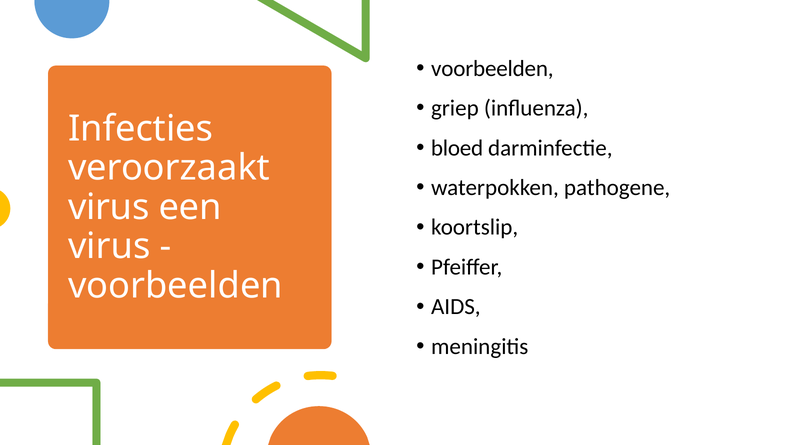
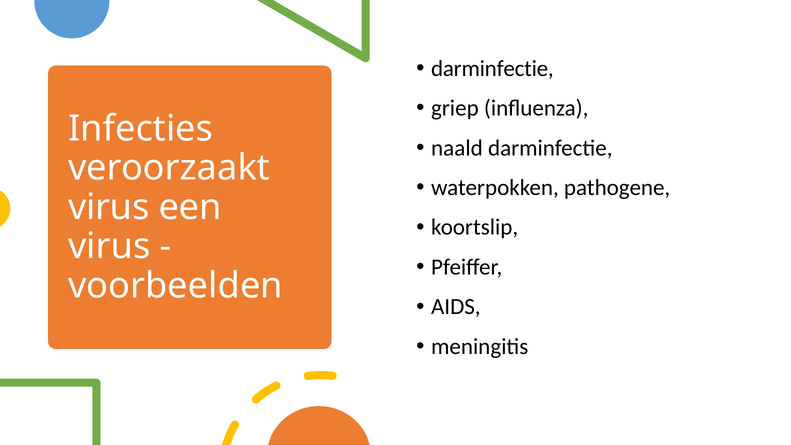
voorbeelden at (492, 69): voorbeelden -> darminfectie
bloed: bloed -> naald
